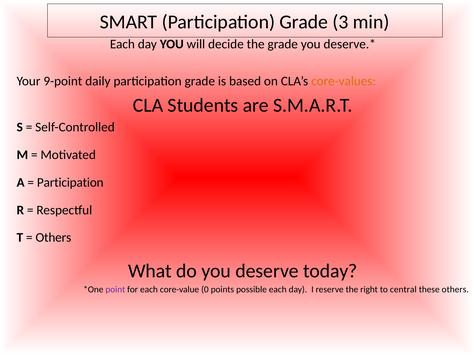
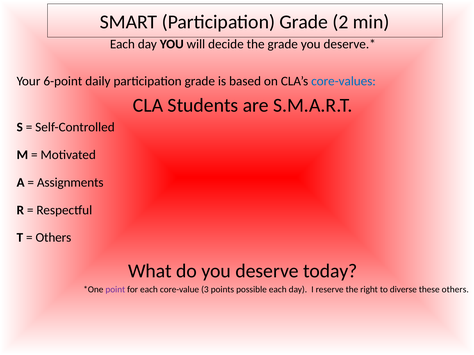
3: 3 -> 2
9-point: 9-point -> 6-point
core-values colour: orange -> blue
Participation at (70, 183): Participation -> Assignments
0: 0 -> 3
central: central -> diverse
